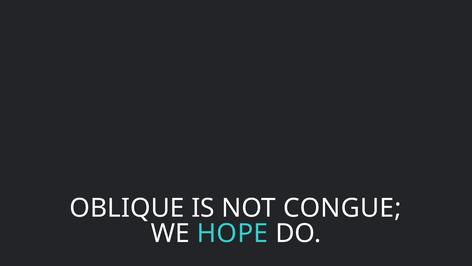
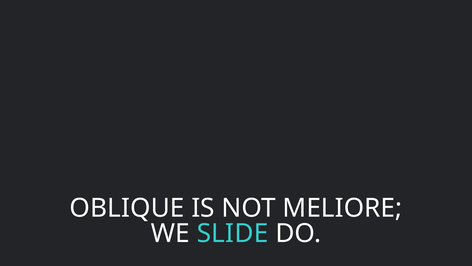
CONGUE: CONGUE -> MELIORE
HOPE: HOPE -> SLIDE
